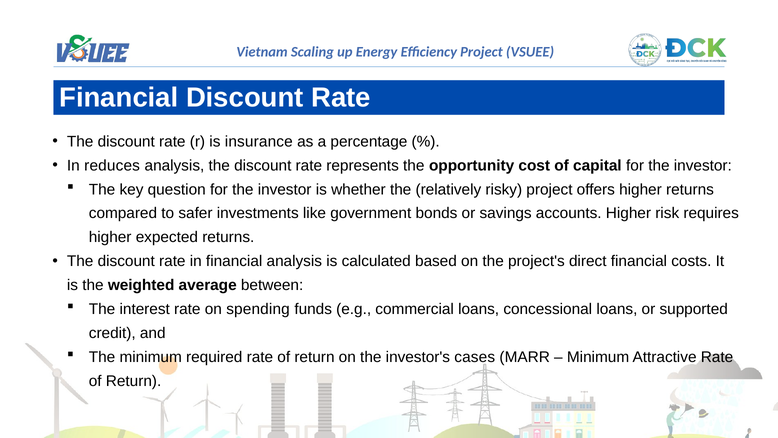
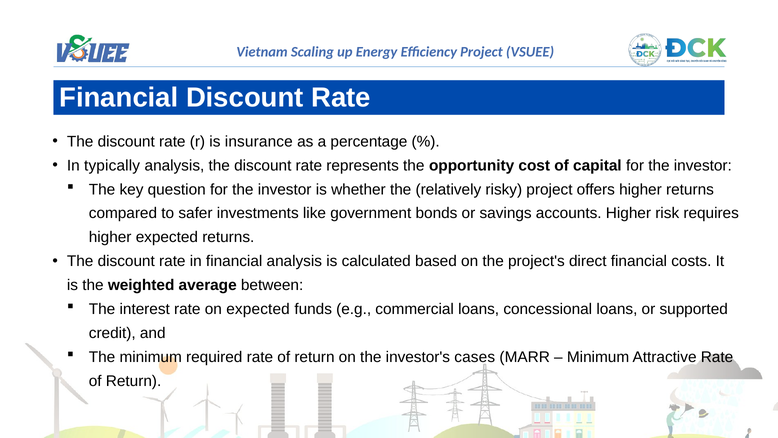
reduces: reduces -> typically
on spending: spending -> expected
